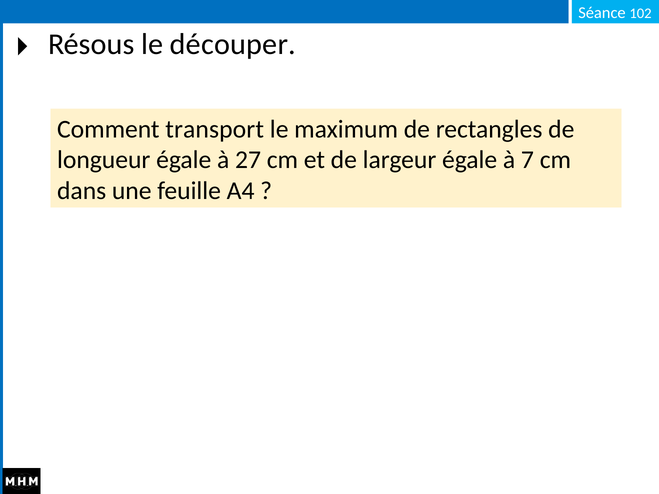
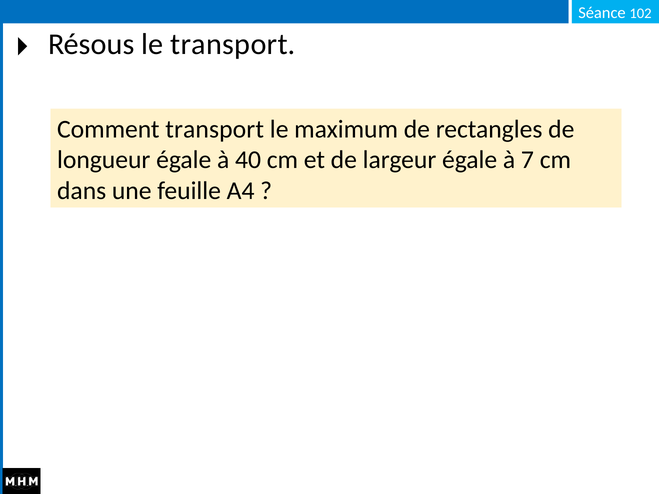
le découper: découper -> transport
27: 27 -> 40
